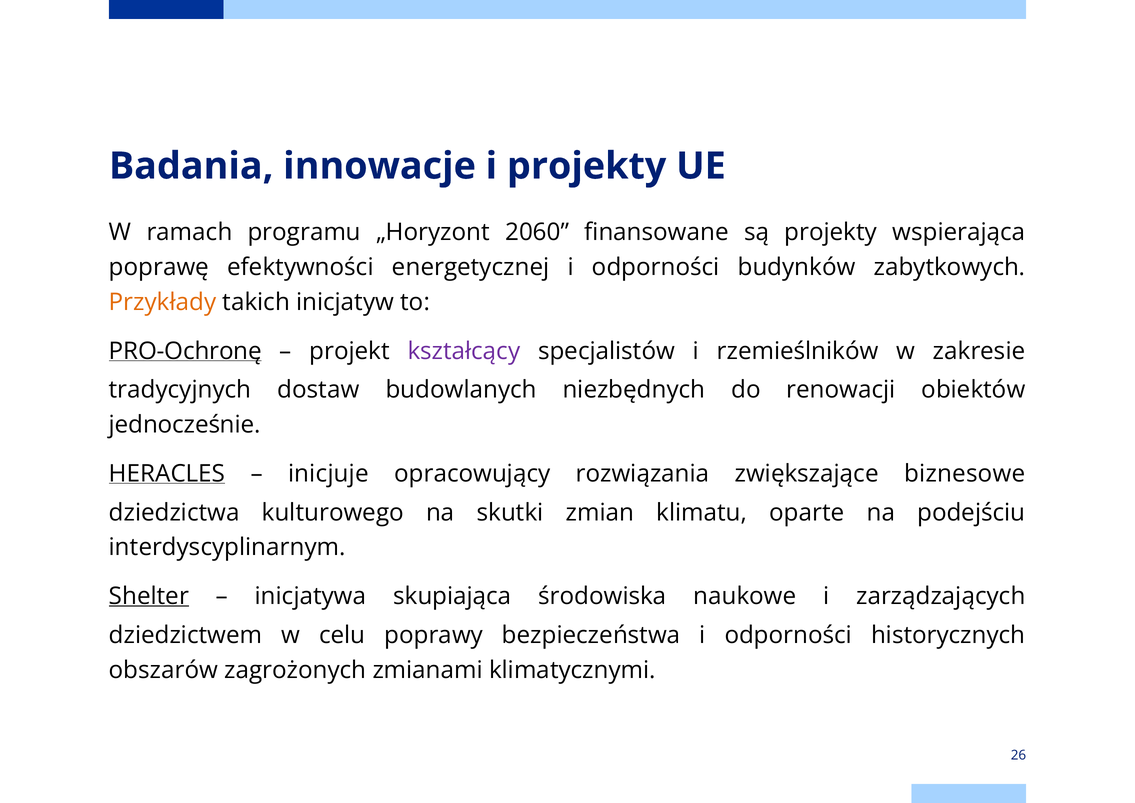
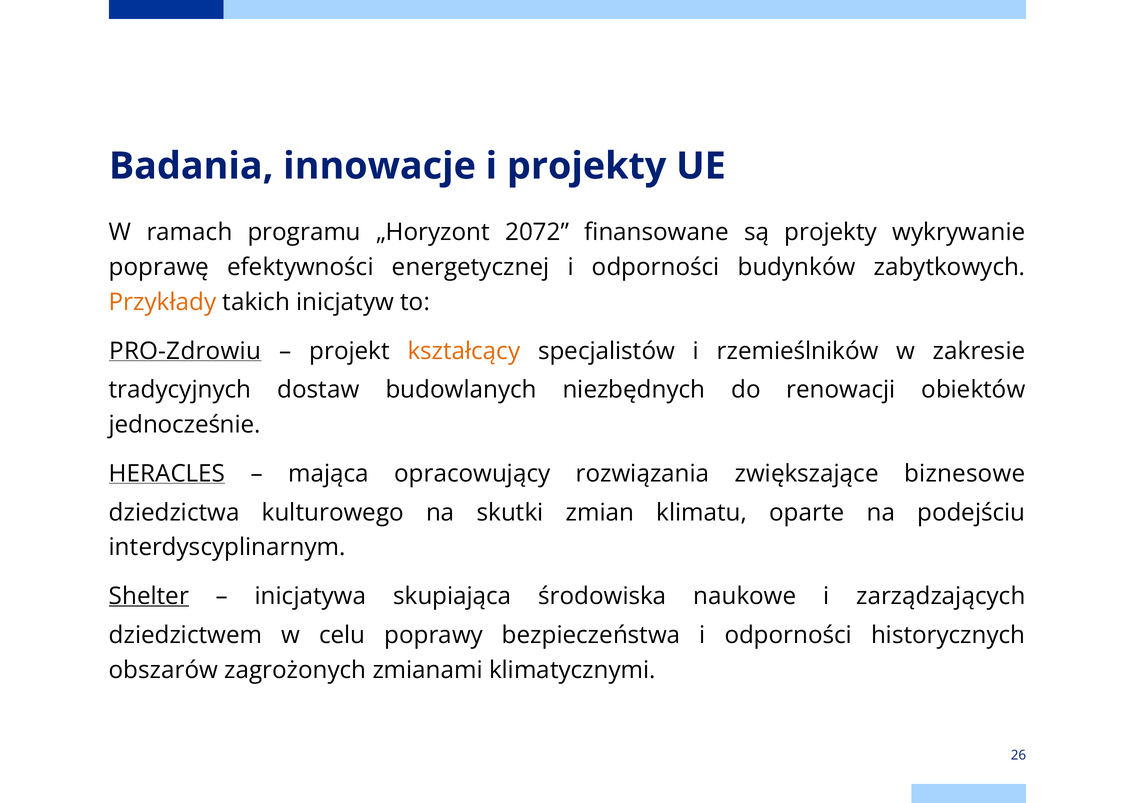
2060: 2060 -> 2072
wspierająca: wspierająca -> wykrywanie
PRO-Ochronę: PRO-Ochronę -> PRO-Zdrowiu
kształcący colour: purple -> orange
inicjuje: inicjuje -> mająca
